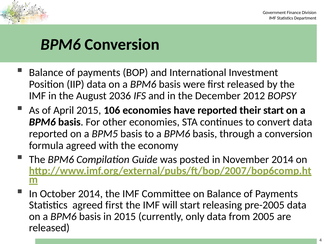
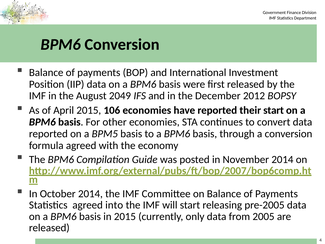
2036: 2036 -> 2049
agreed first: first -> into
